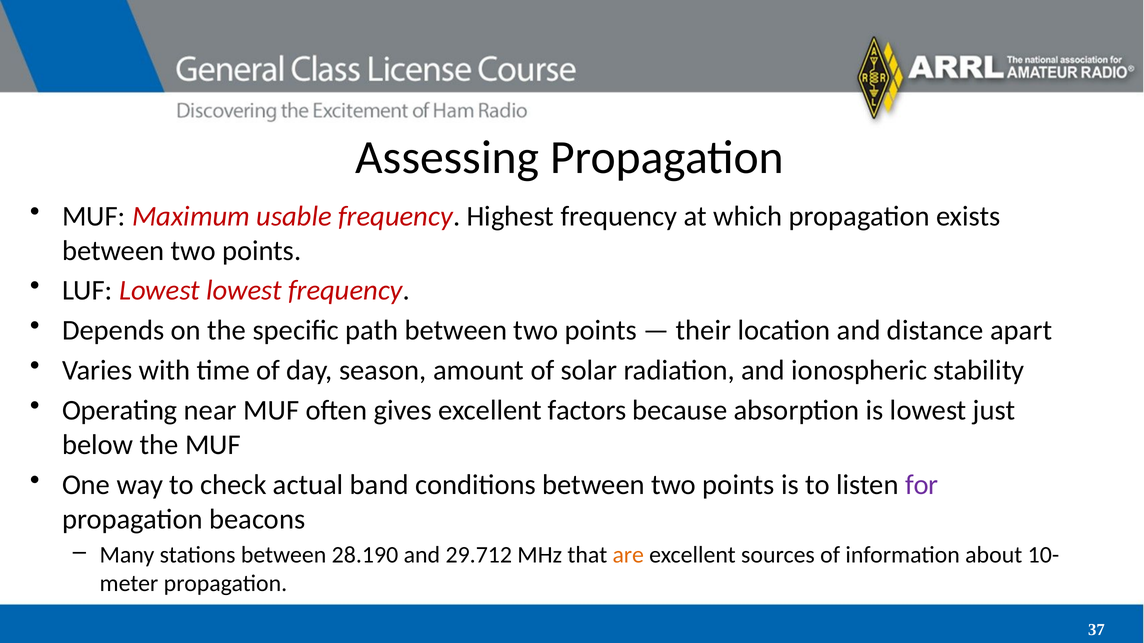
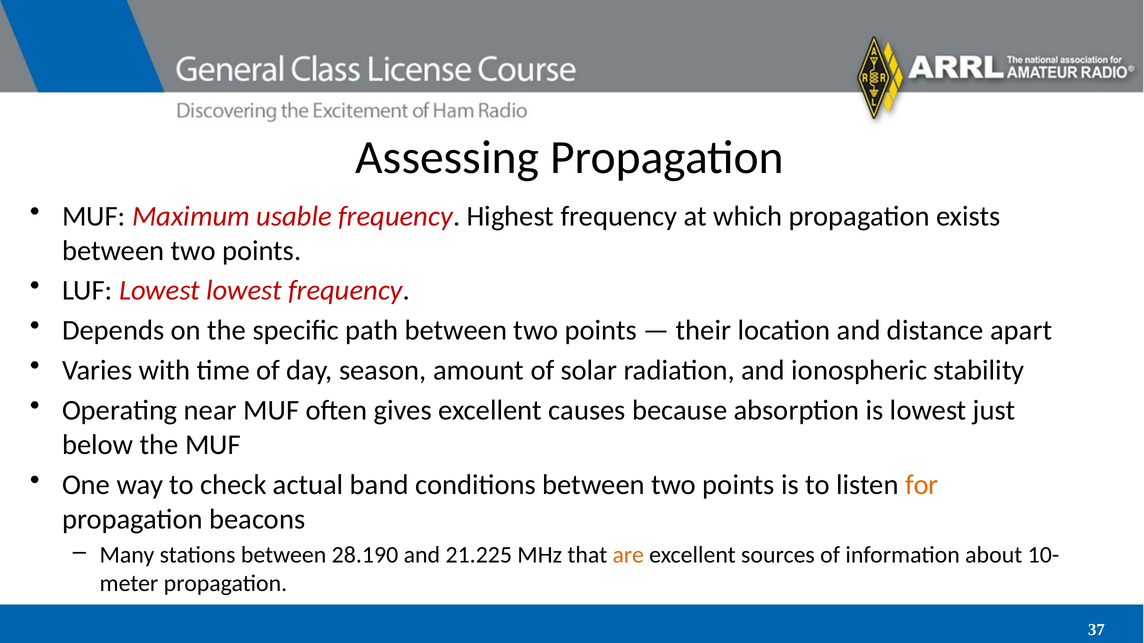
factors: factors -> causes
for colour: purple -> orange
29.712: 29.712 -> 21.225
